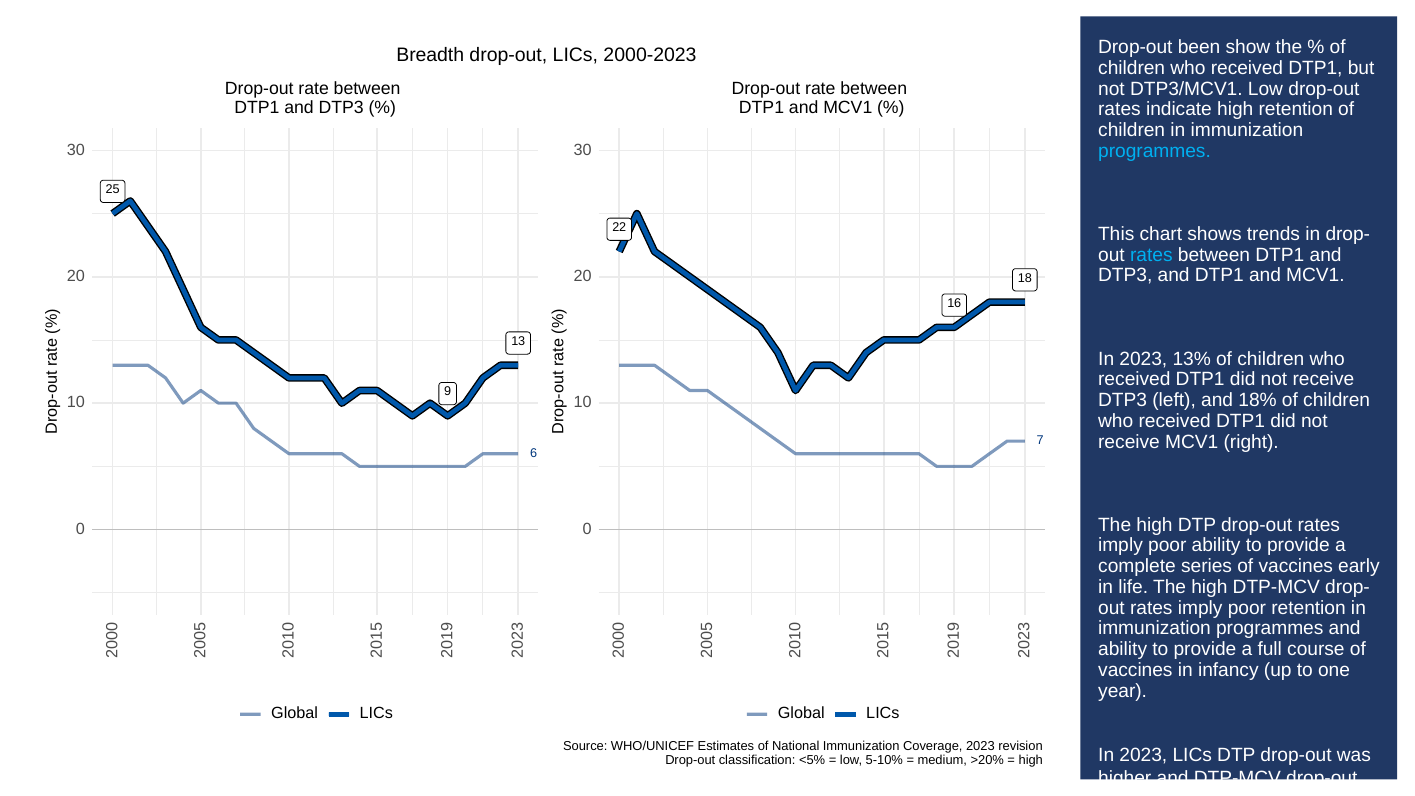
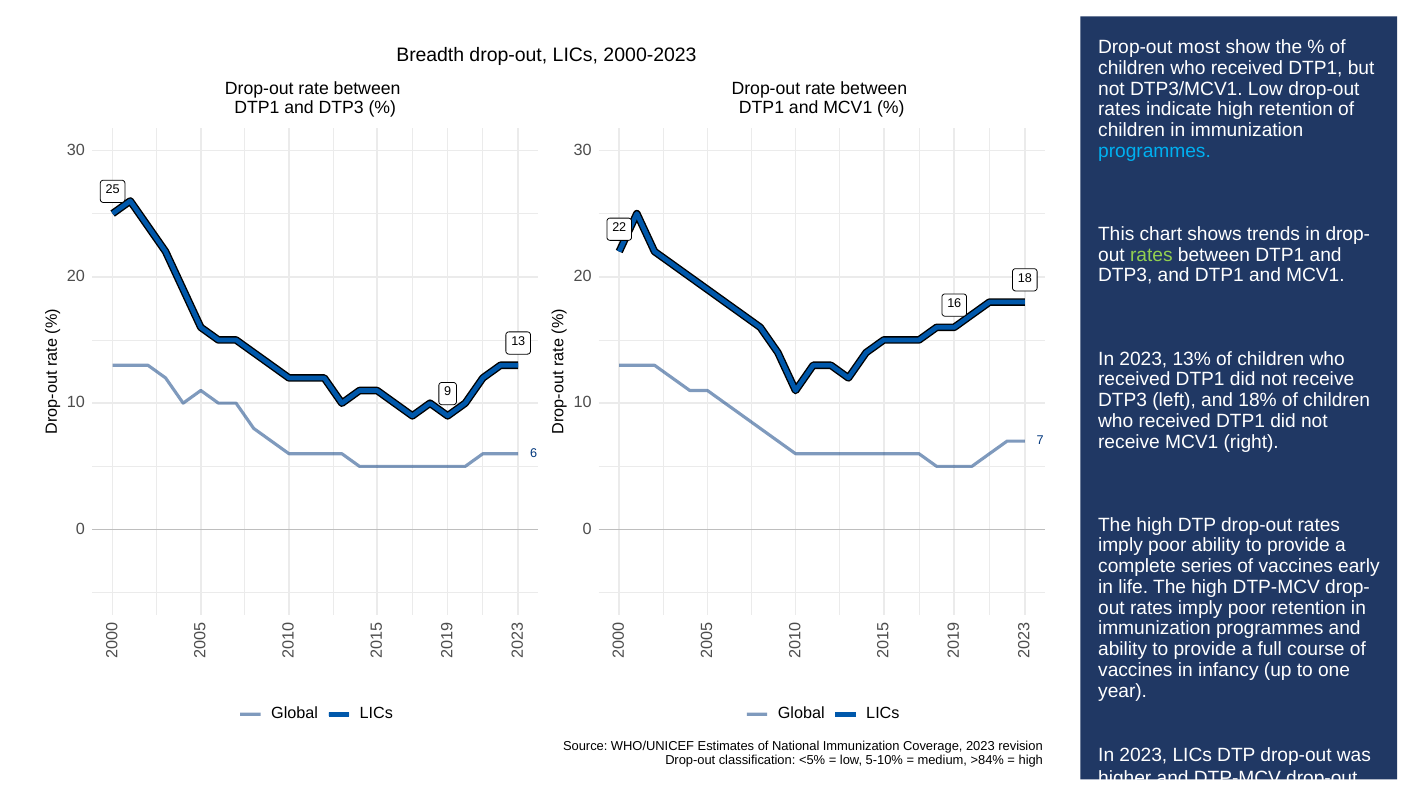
been: been -> most
rates at (1151, 255) colour: light blue -> light green
>20%: >20% -> >84%
